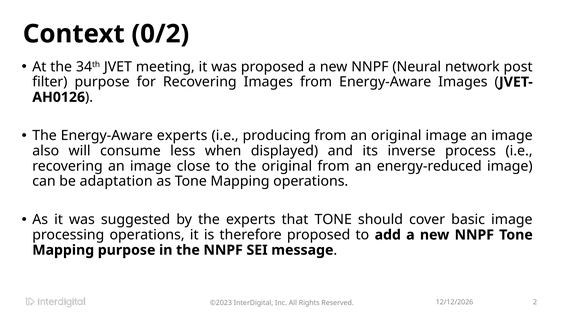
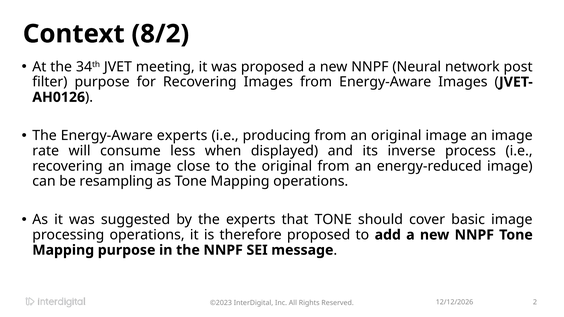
0/2: 0/2 -> 8/2
also: also -> rate
adaptation: adaptation -> resampling
